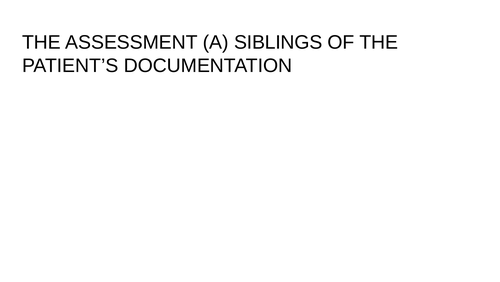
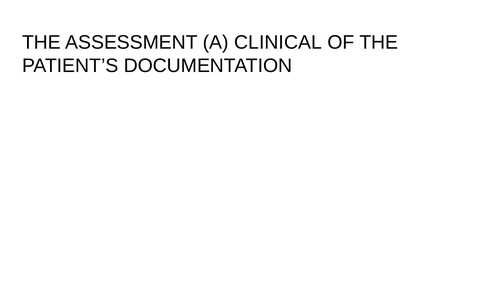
SIBLINGS: SIBLINGS -> CLINICAL
